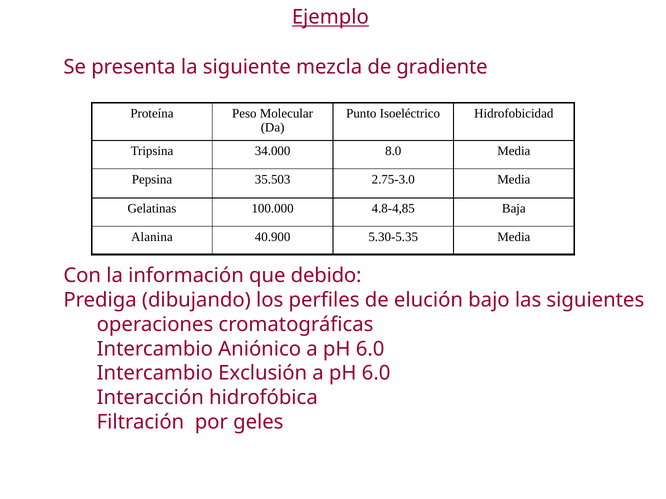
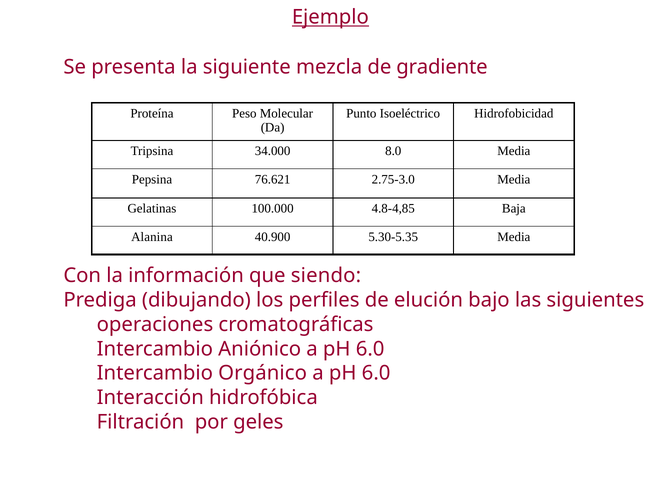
35.503: 35.503 -> 76.621
debido: debido -> siendo
Exclusión: Exclusión -> Orgánico
